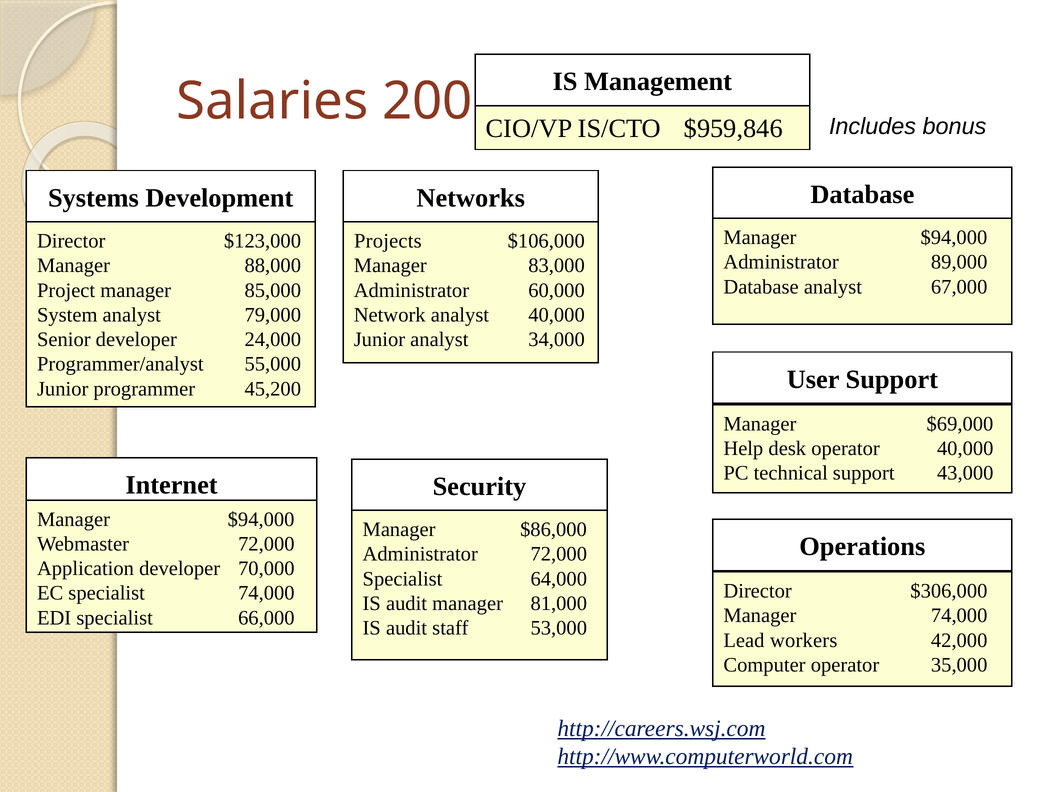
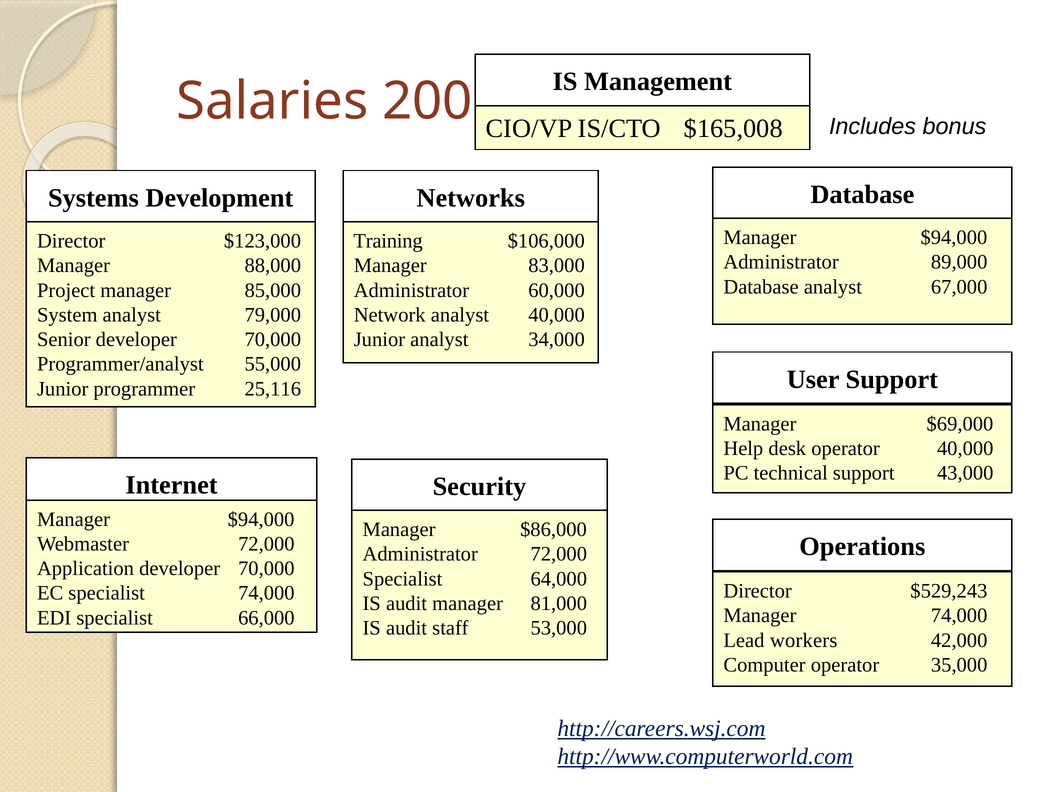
$959,846: $959,846 -> $165,008
Projects: Projects -> Training
Senior developer 24,000: 24,000 -> 70,000
45,200: 45,200 -> 25,116
$306,000: $306,000 -> $529,243
